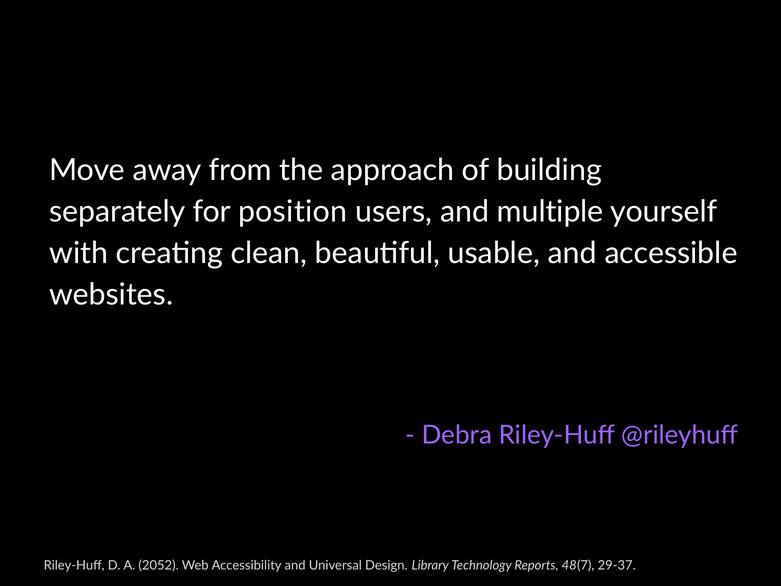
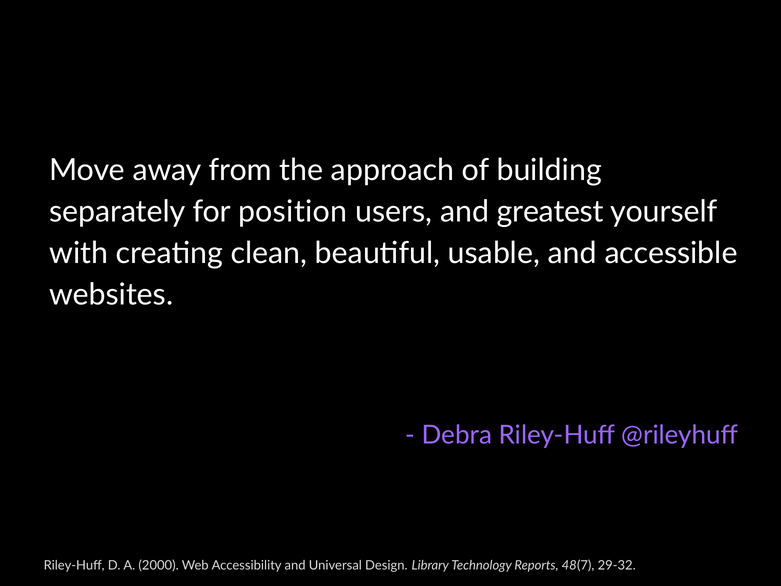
multiple: multiple -> greatest
2052: 2052 -> 2000
29-37: 29-37 -> 29-32
